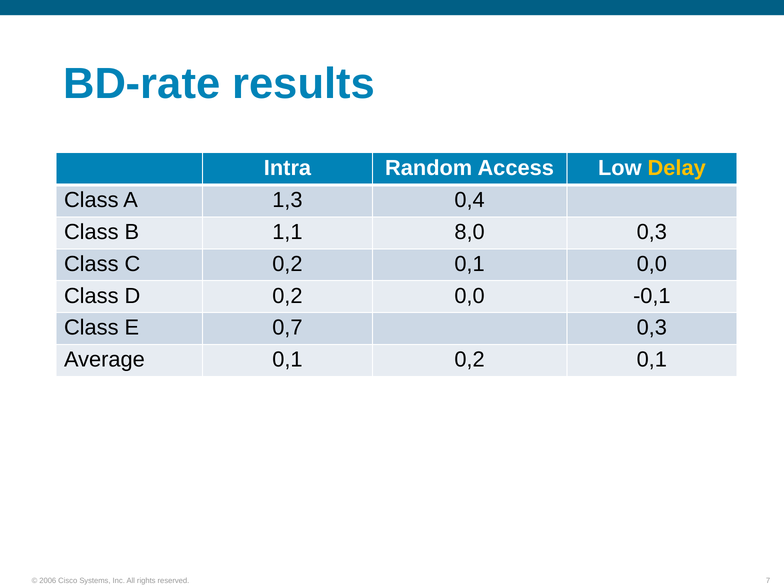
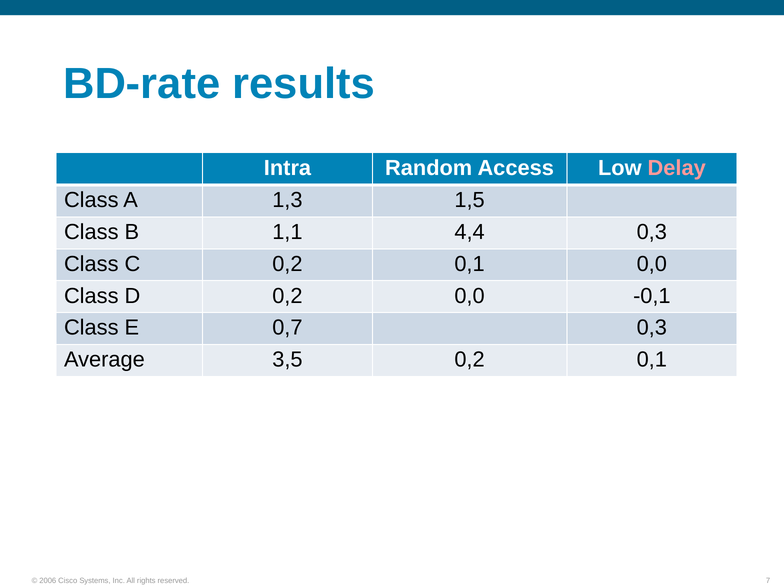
Delay colour: yellow -> pink
0,4: 0,4 -> 1,5
8,0: 8,0 -> 4,4
Average 0,1: 0,1 -> 3,5
